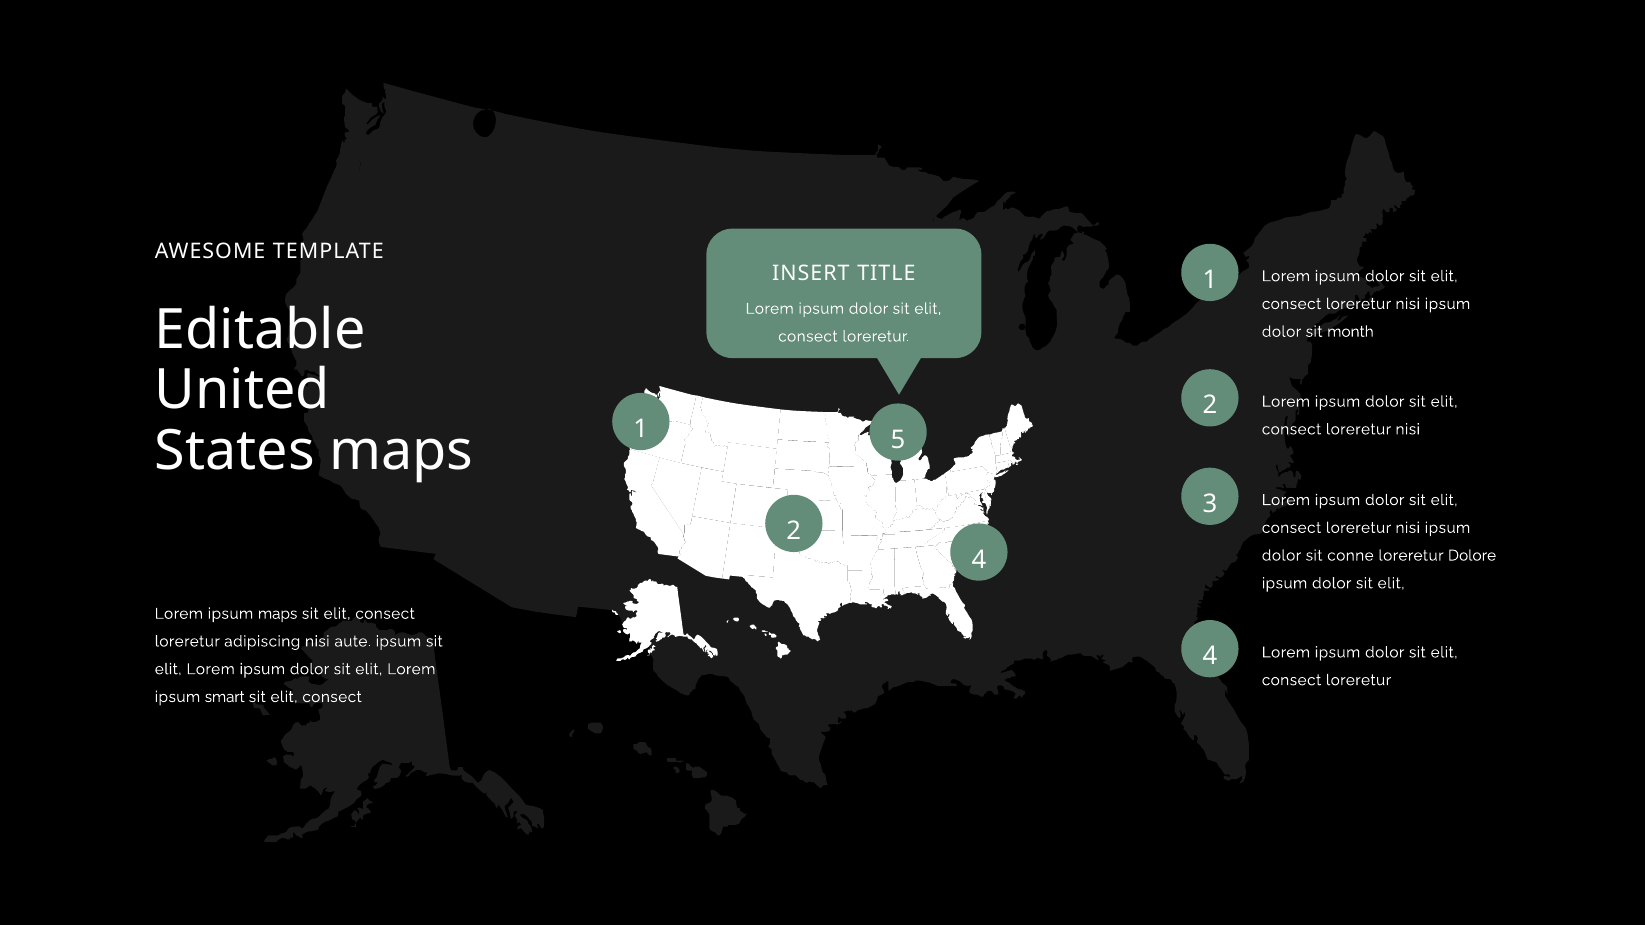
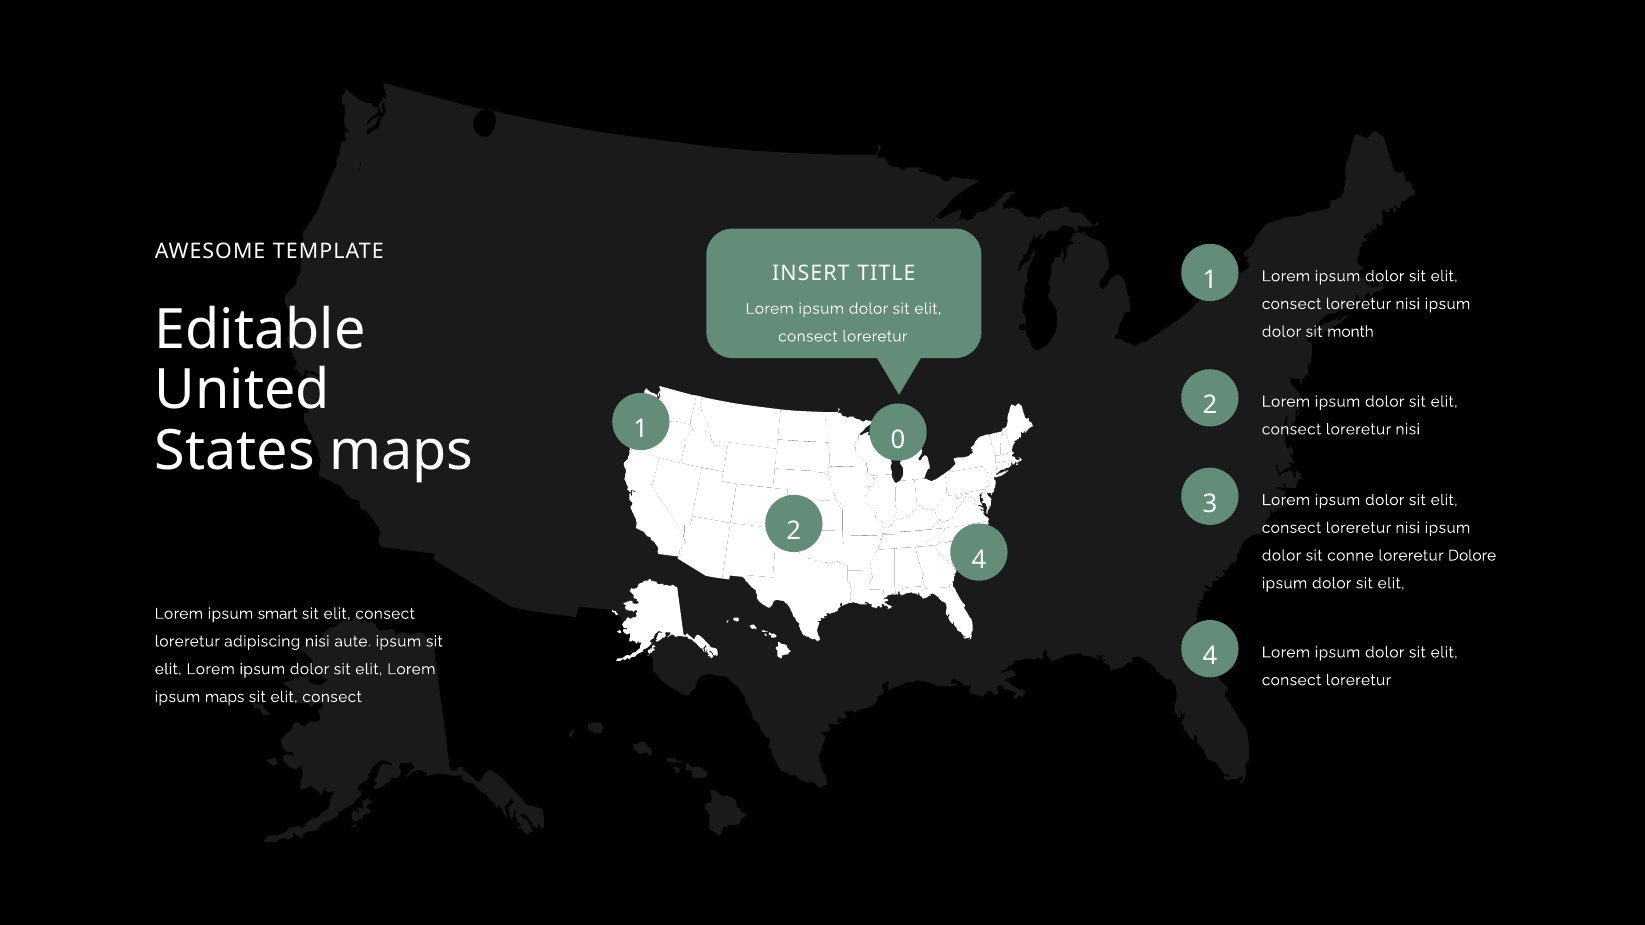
5: 5 -> 0
ipsum maps: maps -> smart
ipsum smart: smart -> maps
